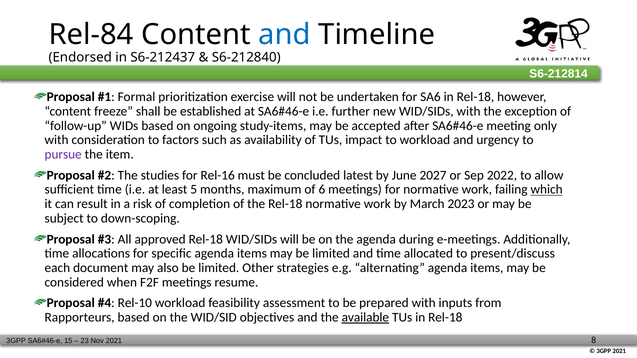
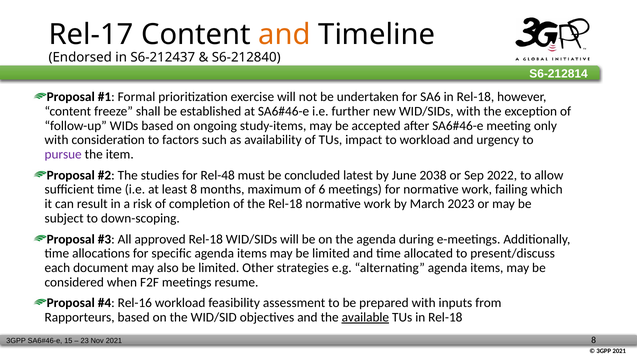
Rel-84: Rel-84 -> Rel-17
and at (285, 35) colour: blue -> orange
Rel-16: Rel-16 -> Rel-48
2027: 2027 -> 2038
least 5: 5 -> 8
which underline: present -> none
Rel-10: Rel-10 -> Rel-16
